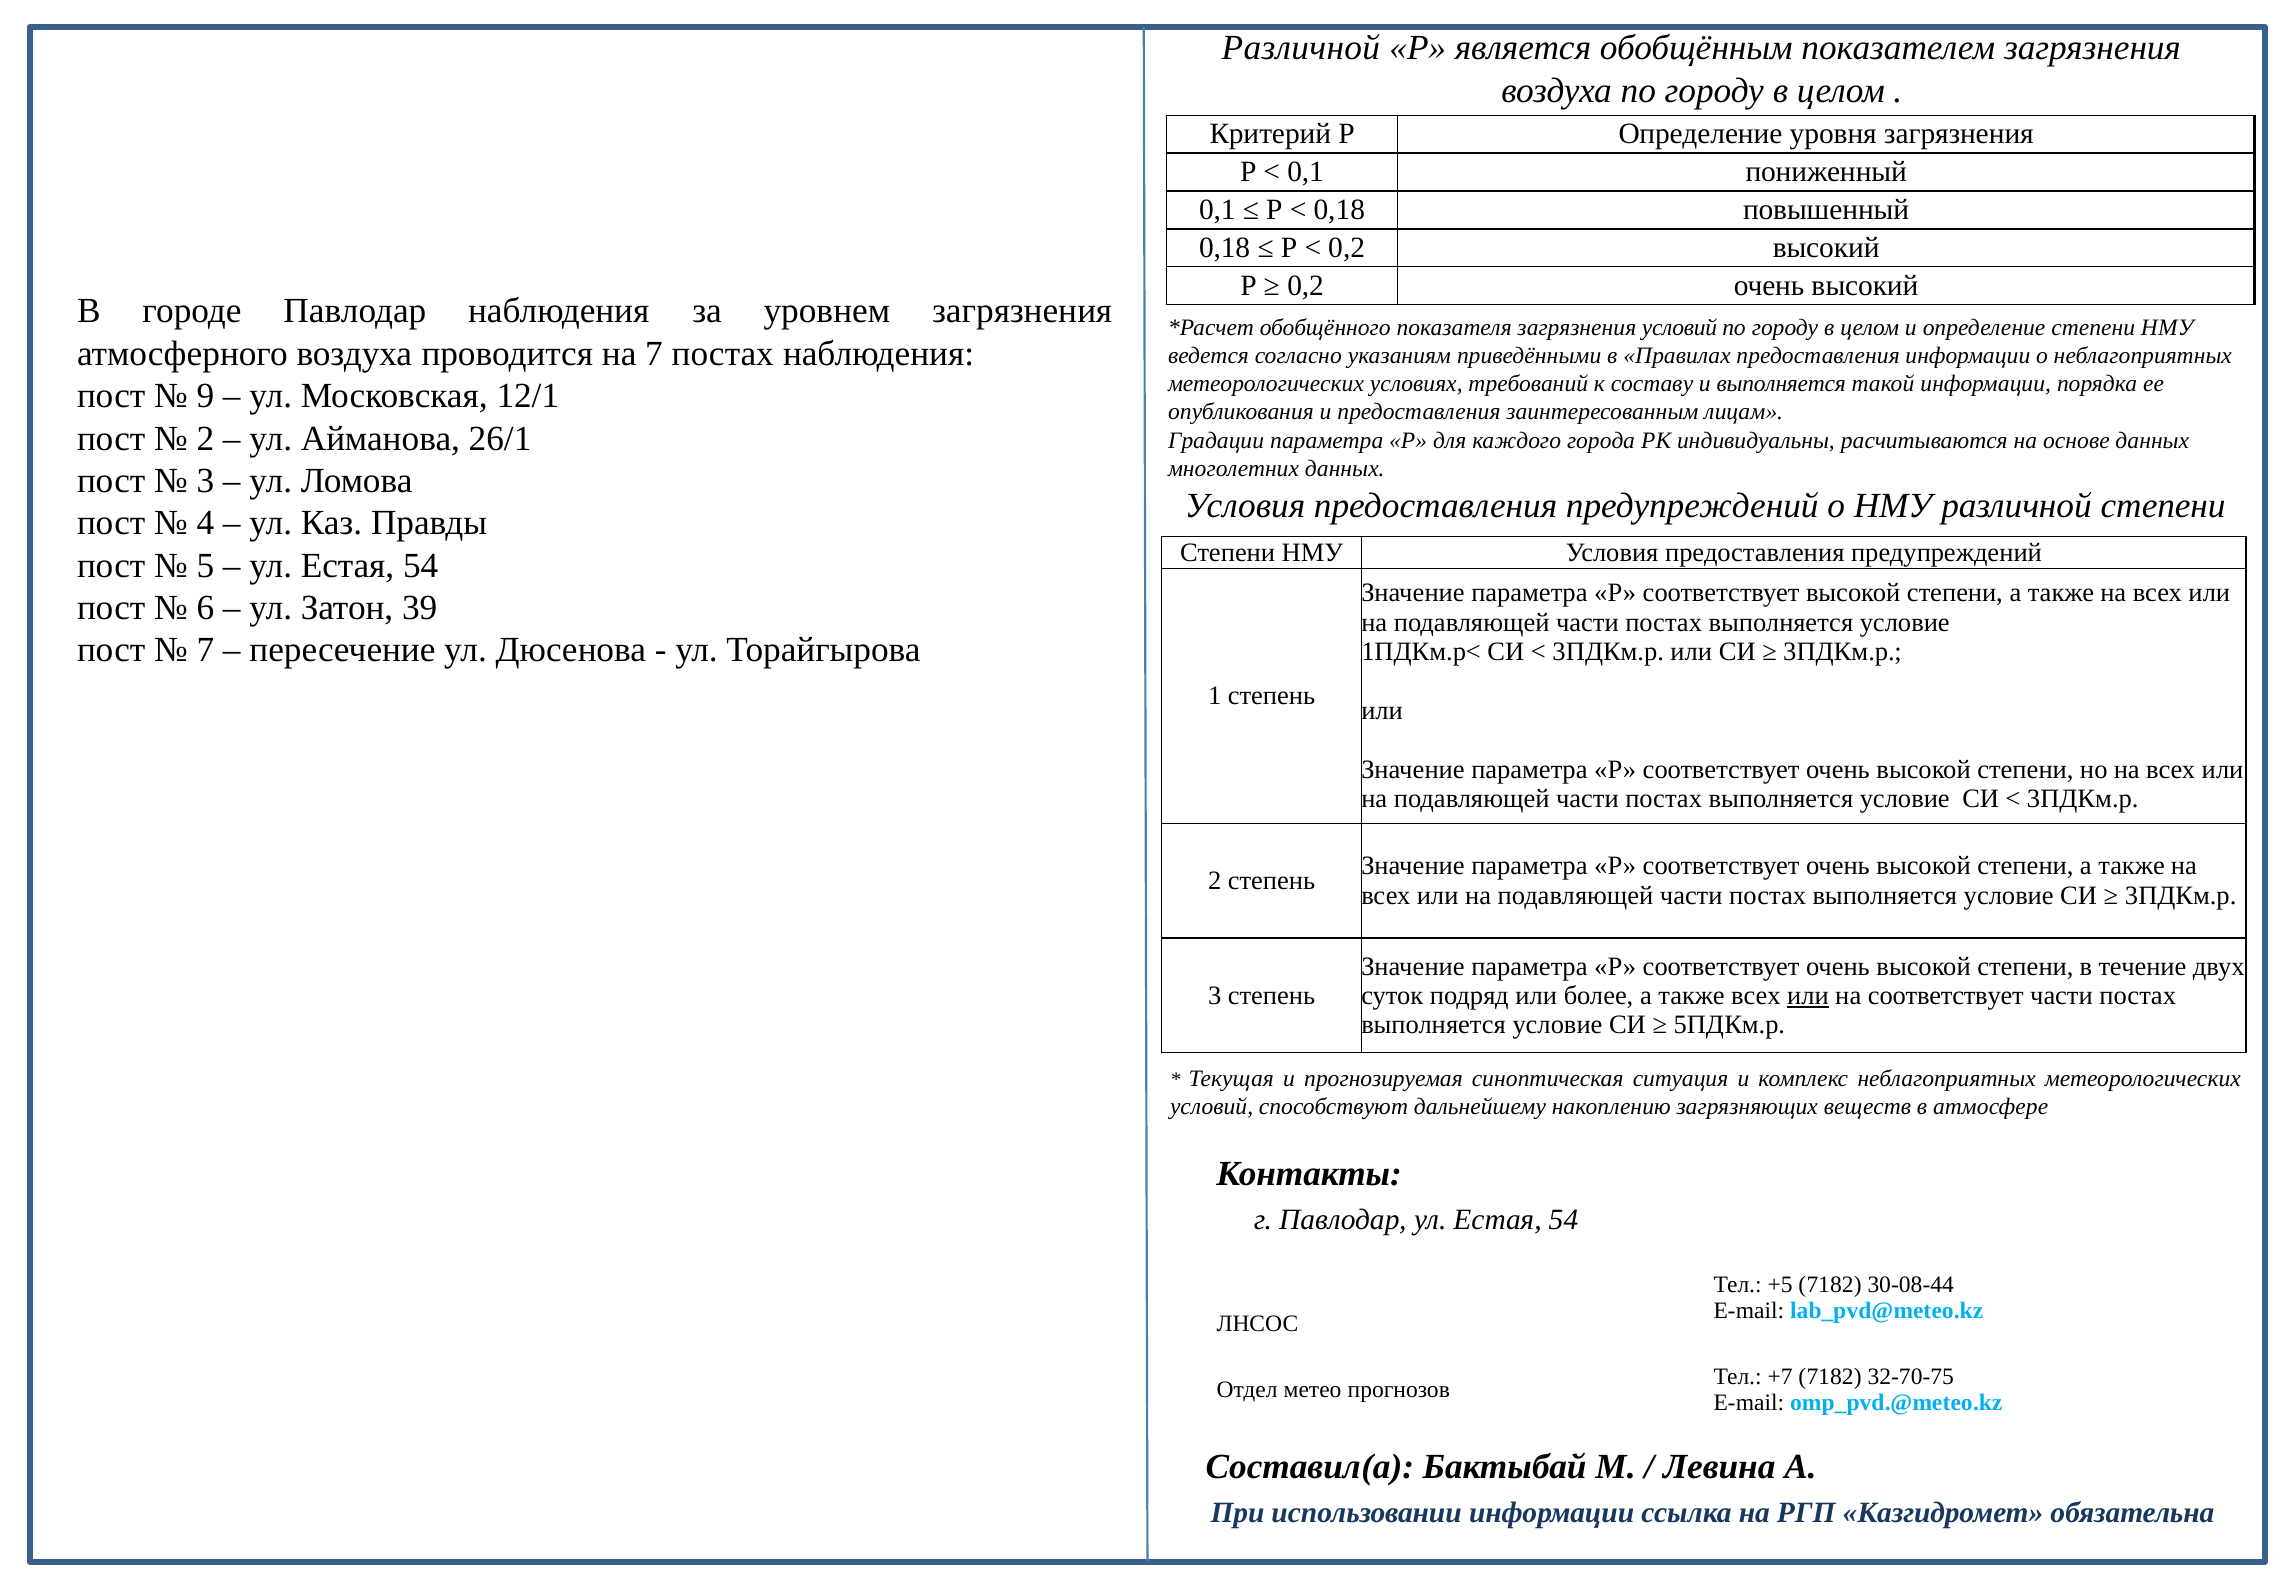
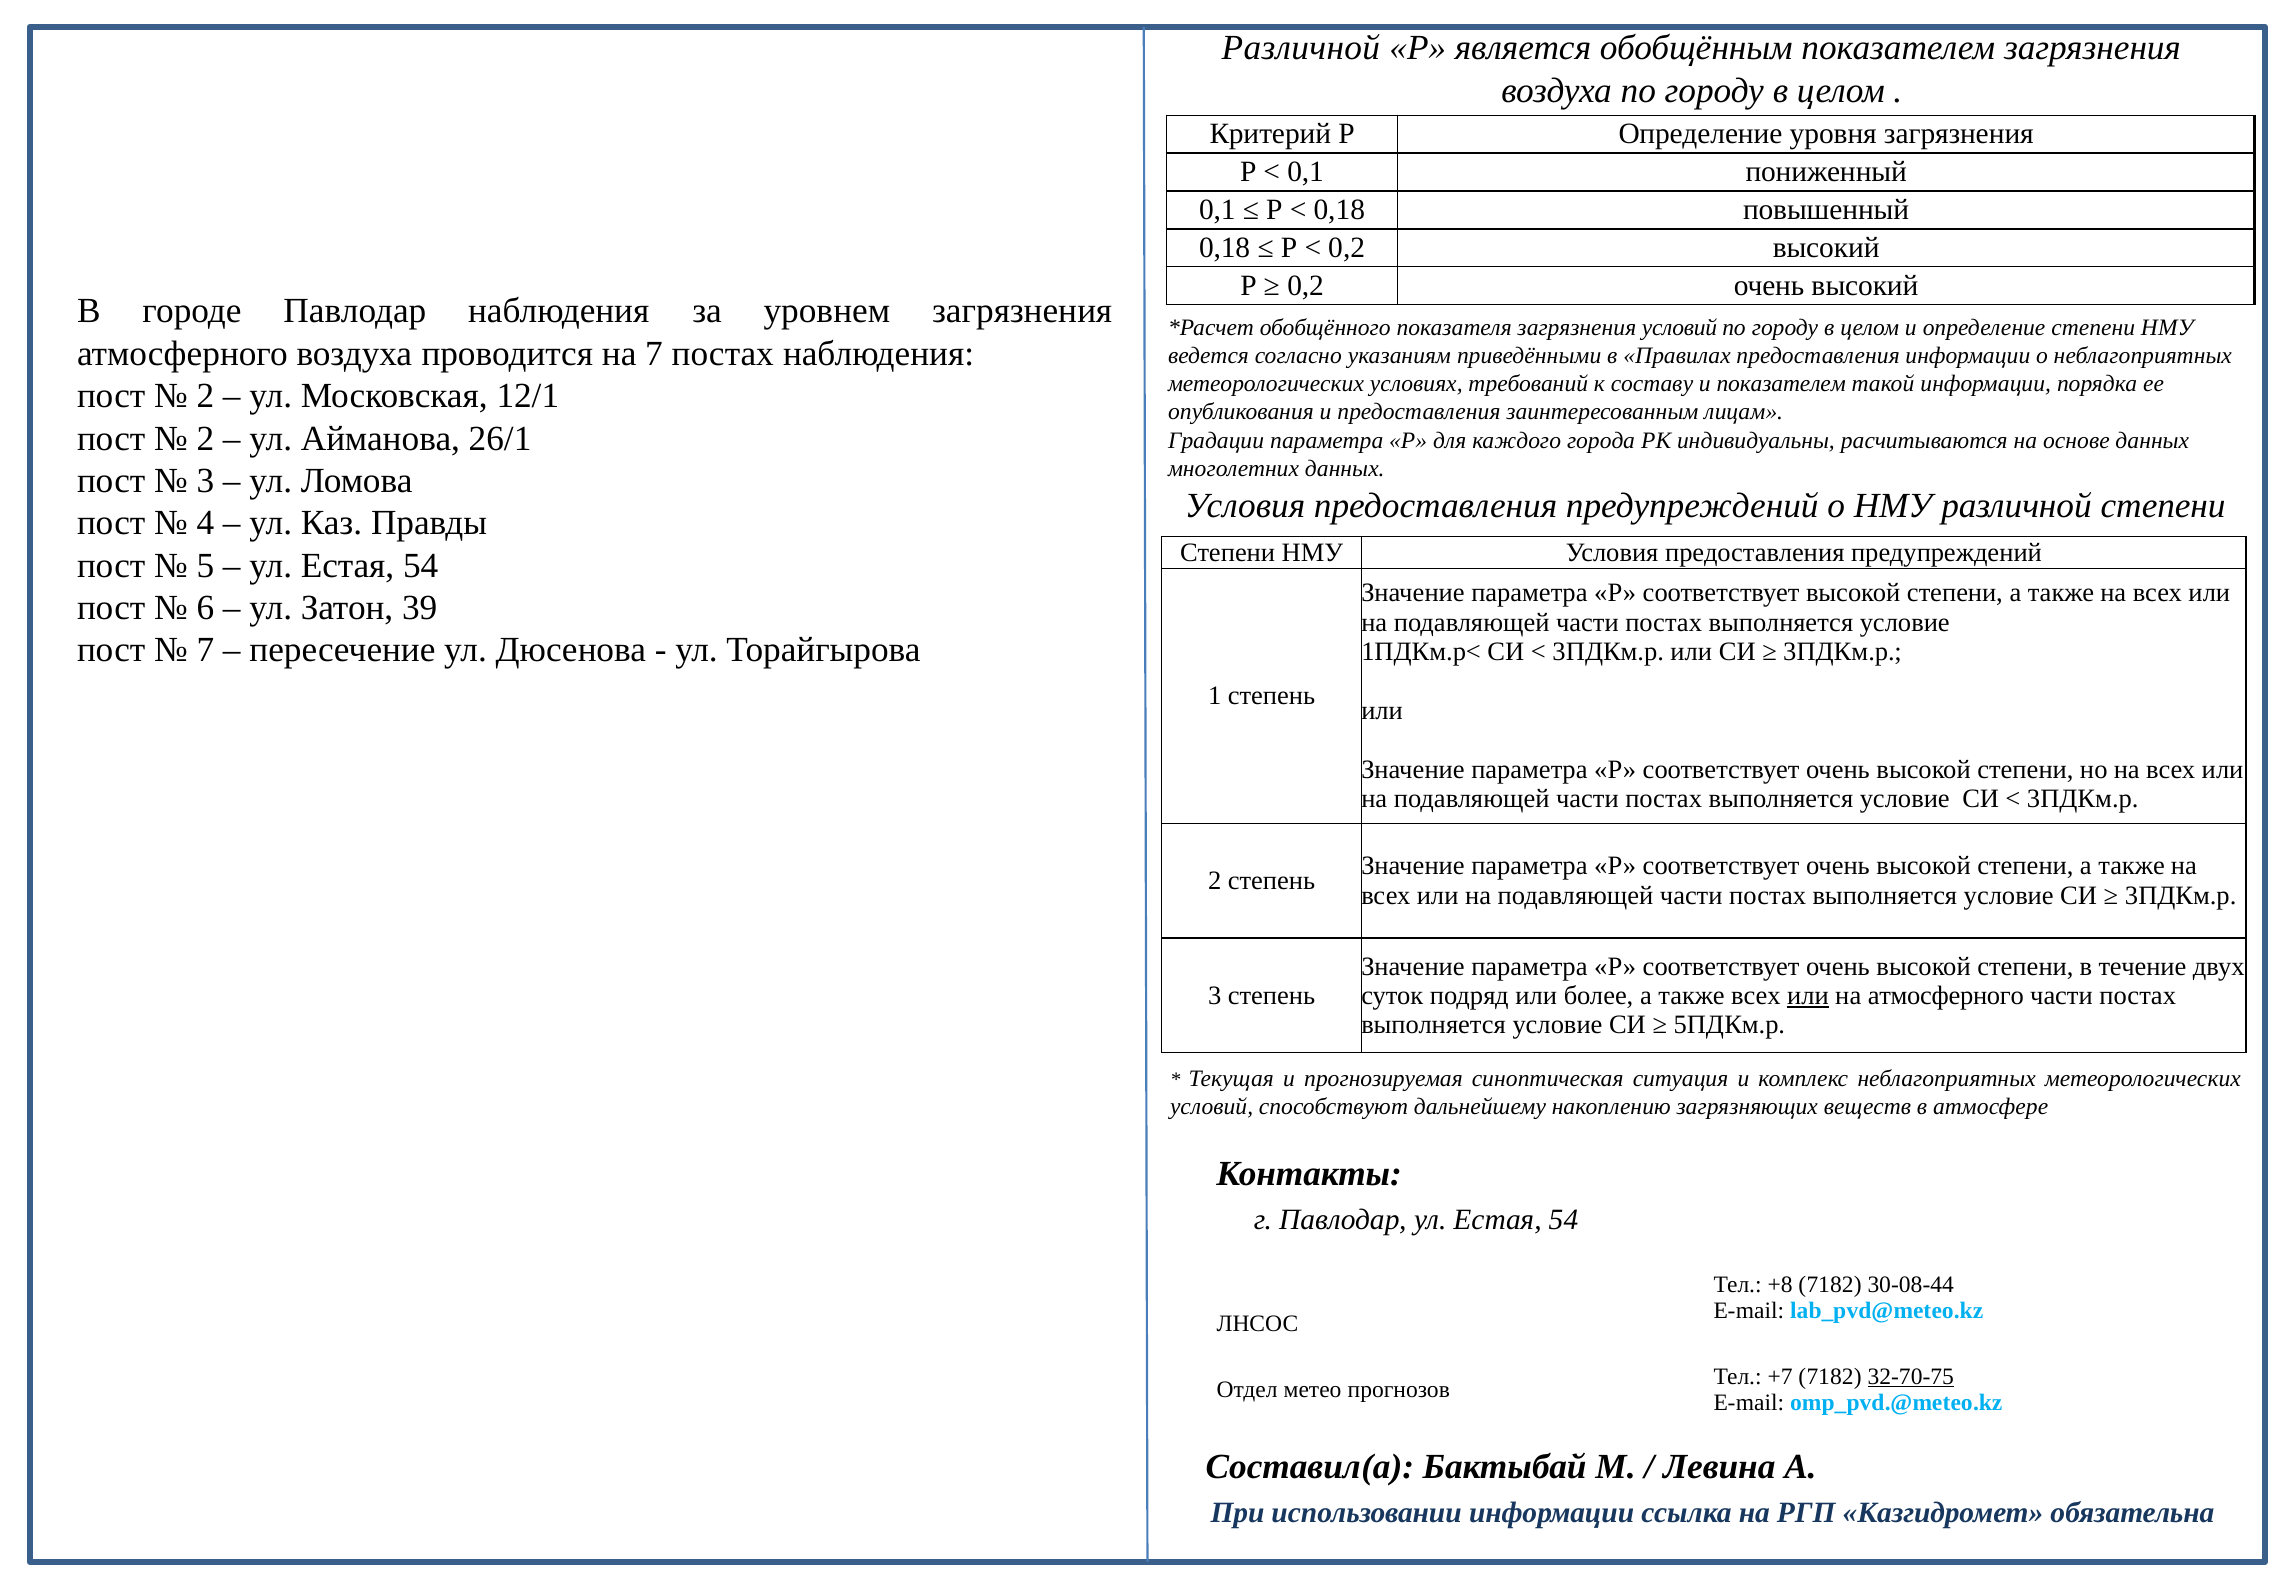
и выполняется: выполняется -> показателем
9 at (205, 396): 9 -> 2
на соответствует: соответствует -> атмосферного
+5: +5 -> +8
32-70-75 underline: none -> present
